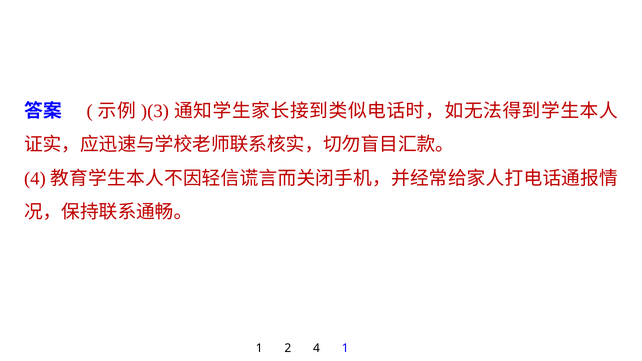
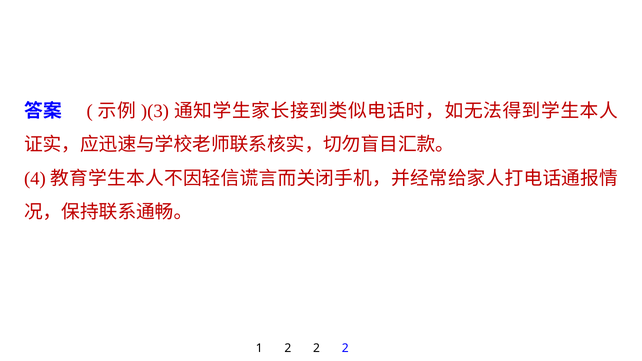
2 4: 4 -> 2
1 1: 1 -> 2
